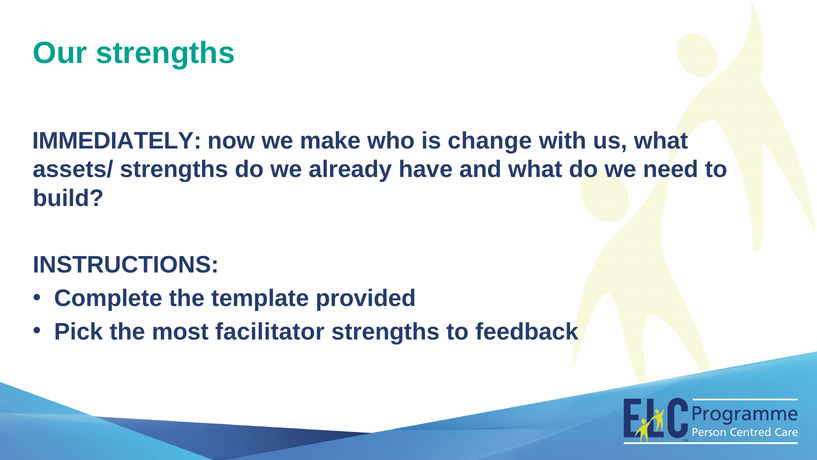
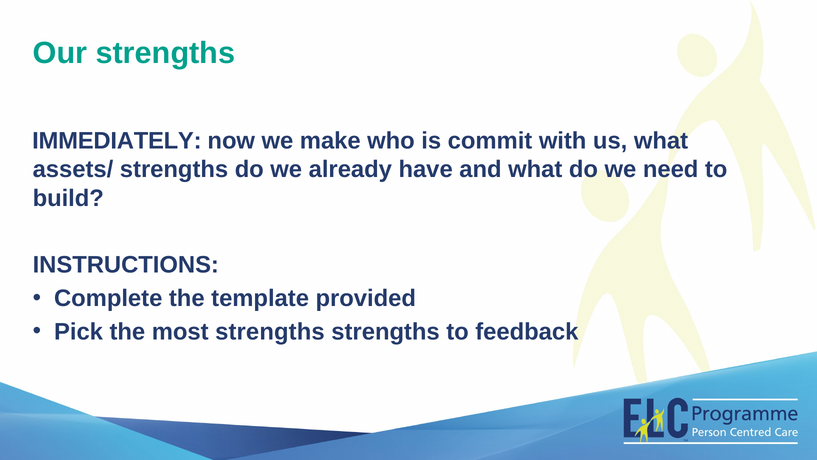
change: change -> commit
most facilitator: facilitator -> strengths
